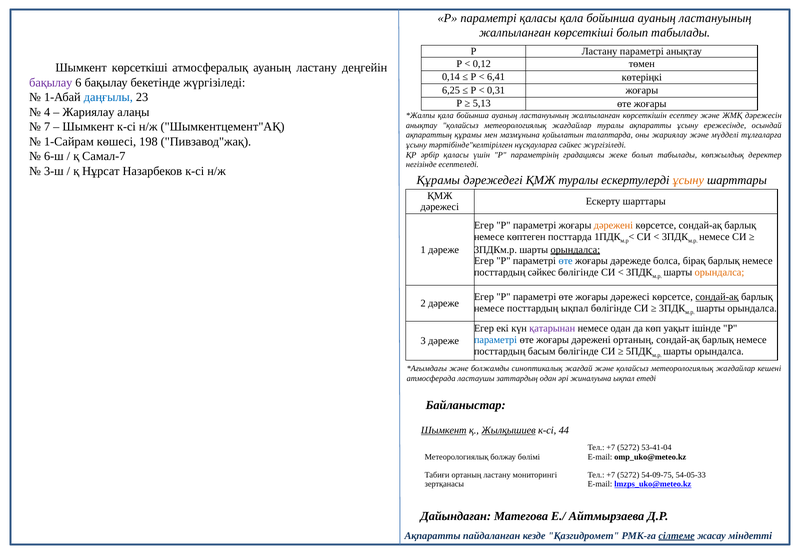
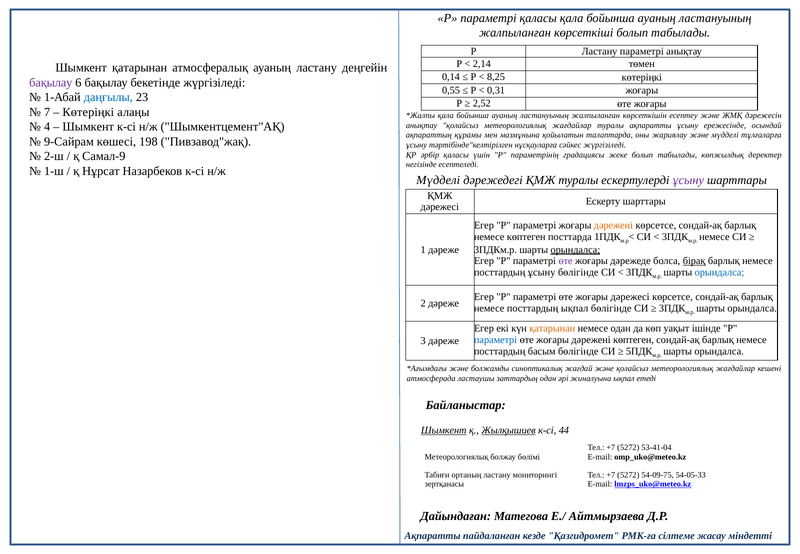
0,12: 0,12 -> 2,14
Шымкент көрсеткіші: көрсеткіші -> қатарынан
6,41: 6,41 -> 8,25
6,25: 6,25 -> 0,55
5,13: 5,13 -> 2,52
4: 4 -> 7
Жариялау at (88, 112): Жариялау -> Көтеріңкі
7: 7 -> 4
1-Сайрам: 1-Сайрам -> 9-Сайрам
6-ш: 6-ш -> 2-ш
Самал-7: Самал-7 -> Самал-9
3-ш: 3-ш -> 1-ш
Құрамы at (438, 180): Құрамы -> Мүдделі
ұсыну at (688, 180) colour: orange -> purple
өте at (566, 261) colour: blue -> purple
бірақ underline: none -> present
посттардың сәйкес: сәйкес -> ұсыну
орындалса at (719, 272) colour: orange -> blue
сондай-ақ at (717, 297) underline: present -> none
қатарынан at (552, 328) colour: purple -> orange
дәрежені ортаның: ортаның -> көптеген
сілтеме underline: present -> none
